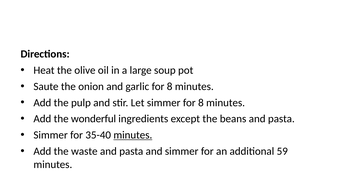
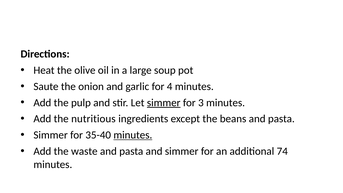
garlic for 8: 8 -> 4
simmer at (164, 103) underline: none -> present
8 at (201, 103): 8 -> 3
wonderful: wonderful -> nutritious
59: 59 -> 74
